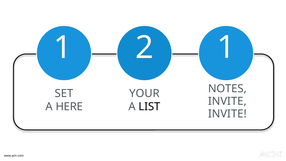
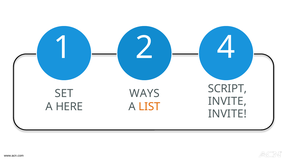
1 1: 1 -> 4
NOTES: NOTES -> SCRIPT
YOUR: YOUR -> WAYS
LIST colour: black -> orange
